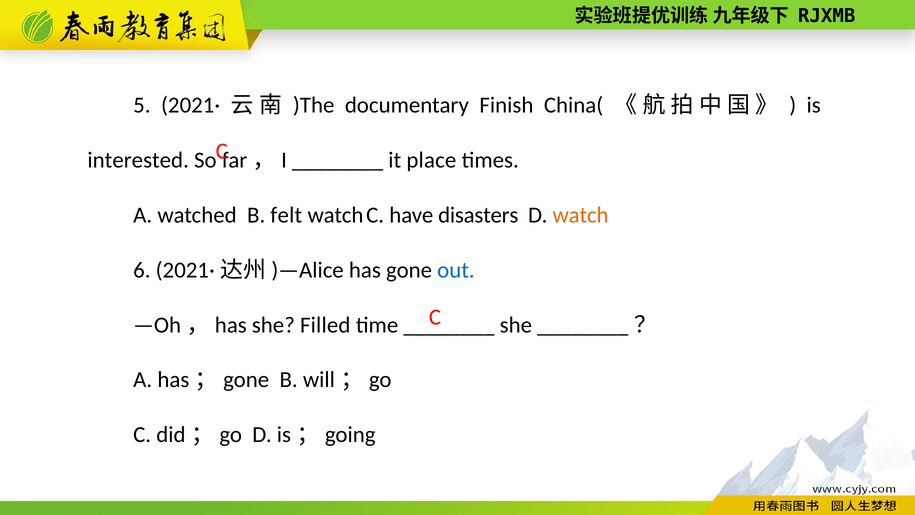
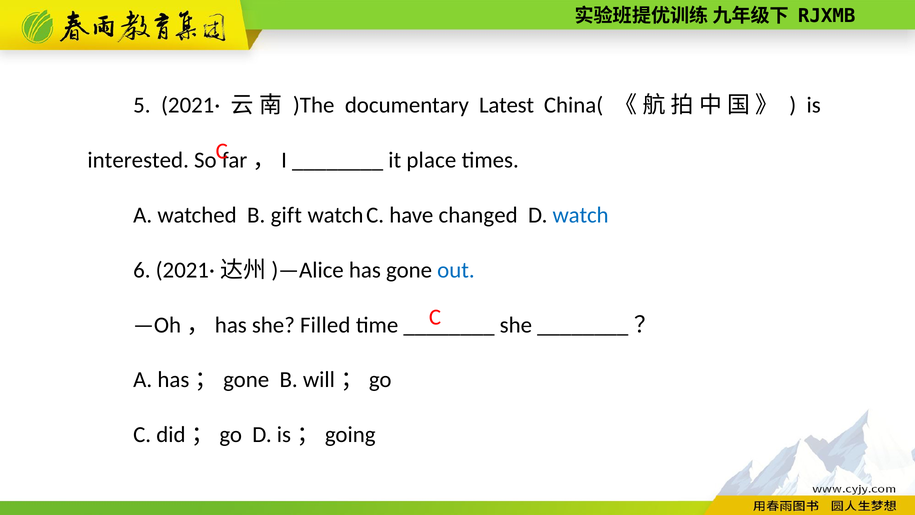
Finish: Finish -> Latest
felt: felt -> gift
disasters: disasters -> changed
watch at (581, 215) colour: orange -> blue
